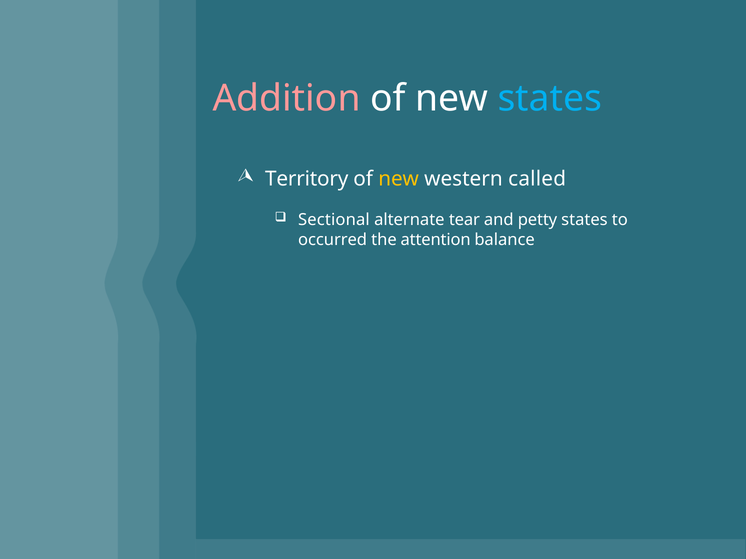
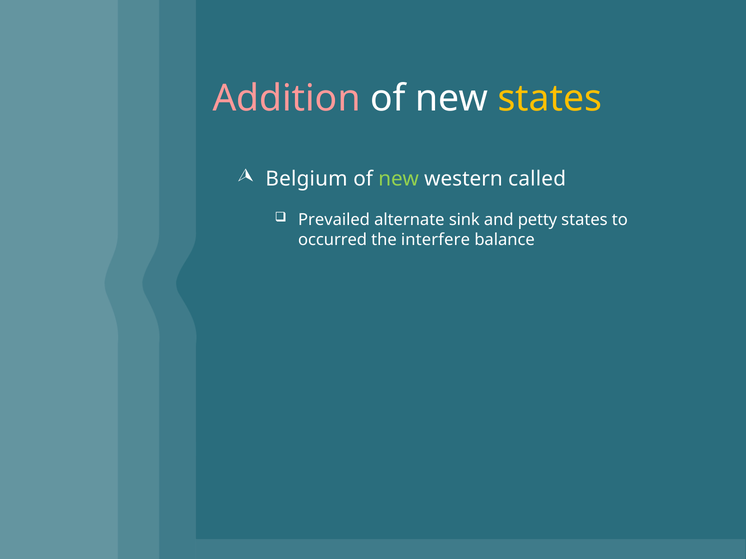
states at (550, 98) colour: light blue -> yellow
Territory: Territory -> Belgium
new at (399, 179) colour: yellow -> light green
Sectional: Sectional -> Prevailed
tear: tear -> sink
attention: attention -> interfere
